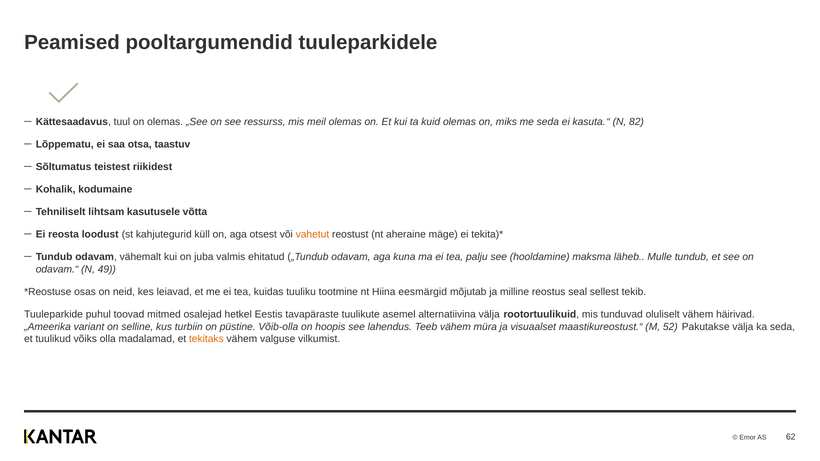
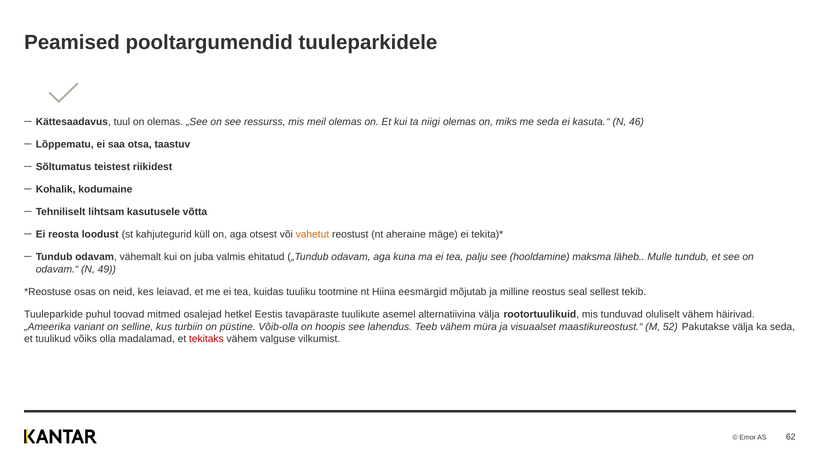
kuid: kuid -> niigi
82: 82 -> 46
tekitaks colour: orange -> red
